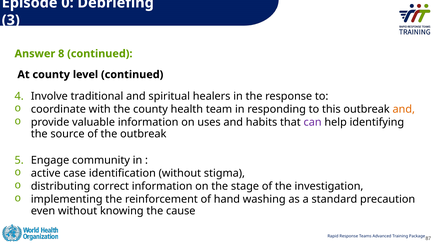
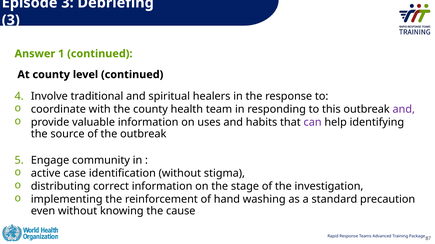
Episode 0: 0 -> 3
8: 8 -> 1
and at (404, 110) colour: orange -> purple
